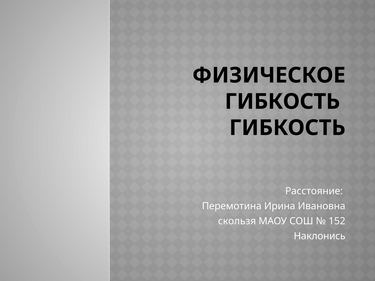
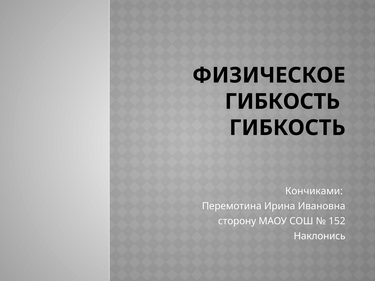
Расстояние: Расстояние -> Кончиками
скользя: скользя -> сторону
